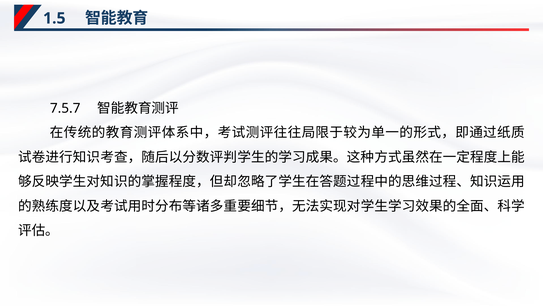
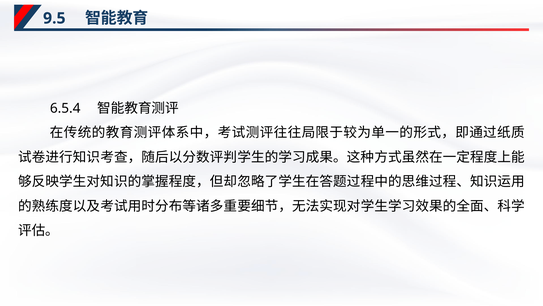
1.5: 1.5 -> 9.5
7.5.7: 7.5.7 -> 6.5.4
